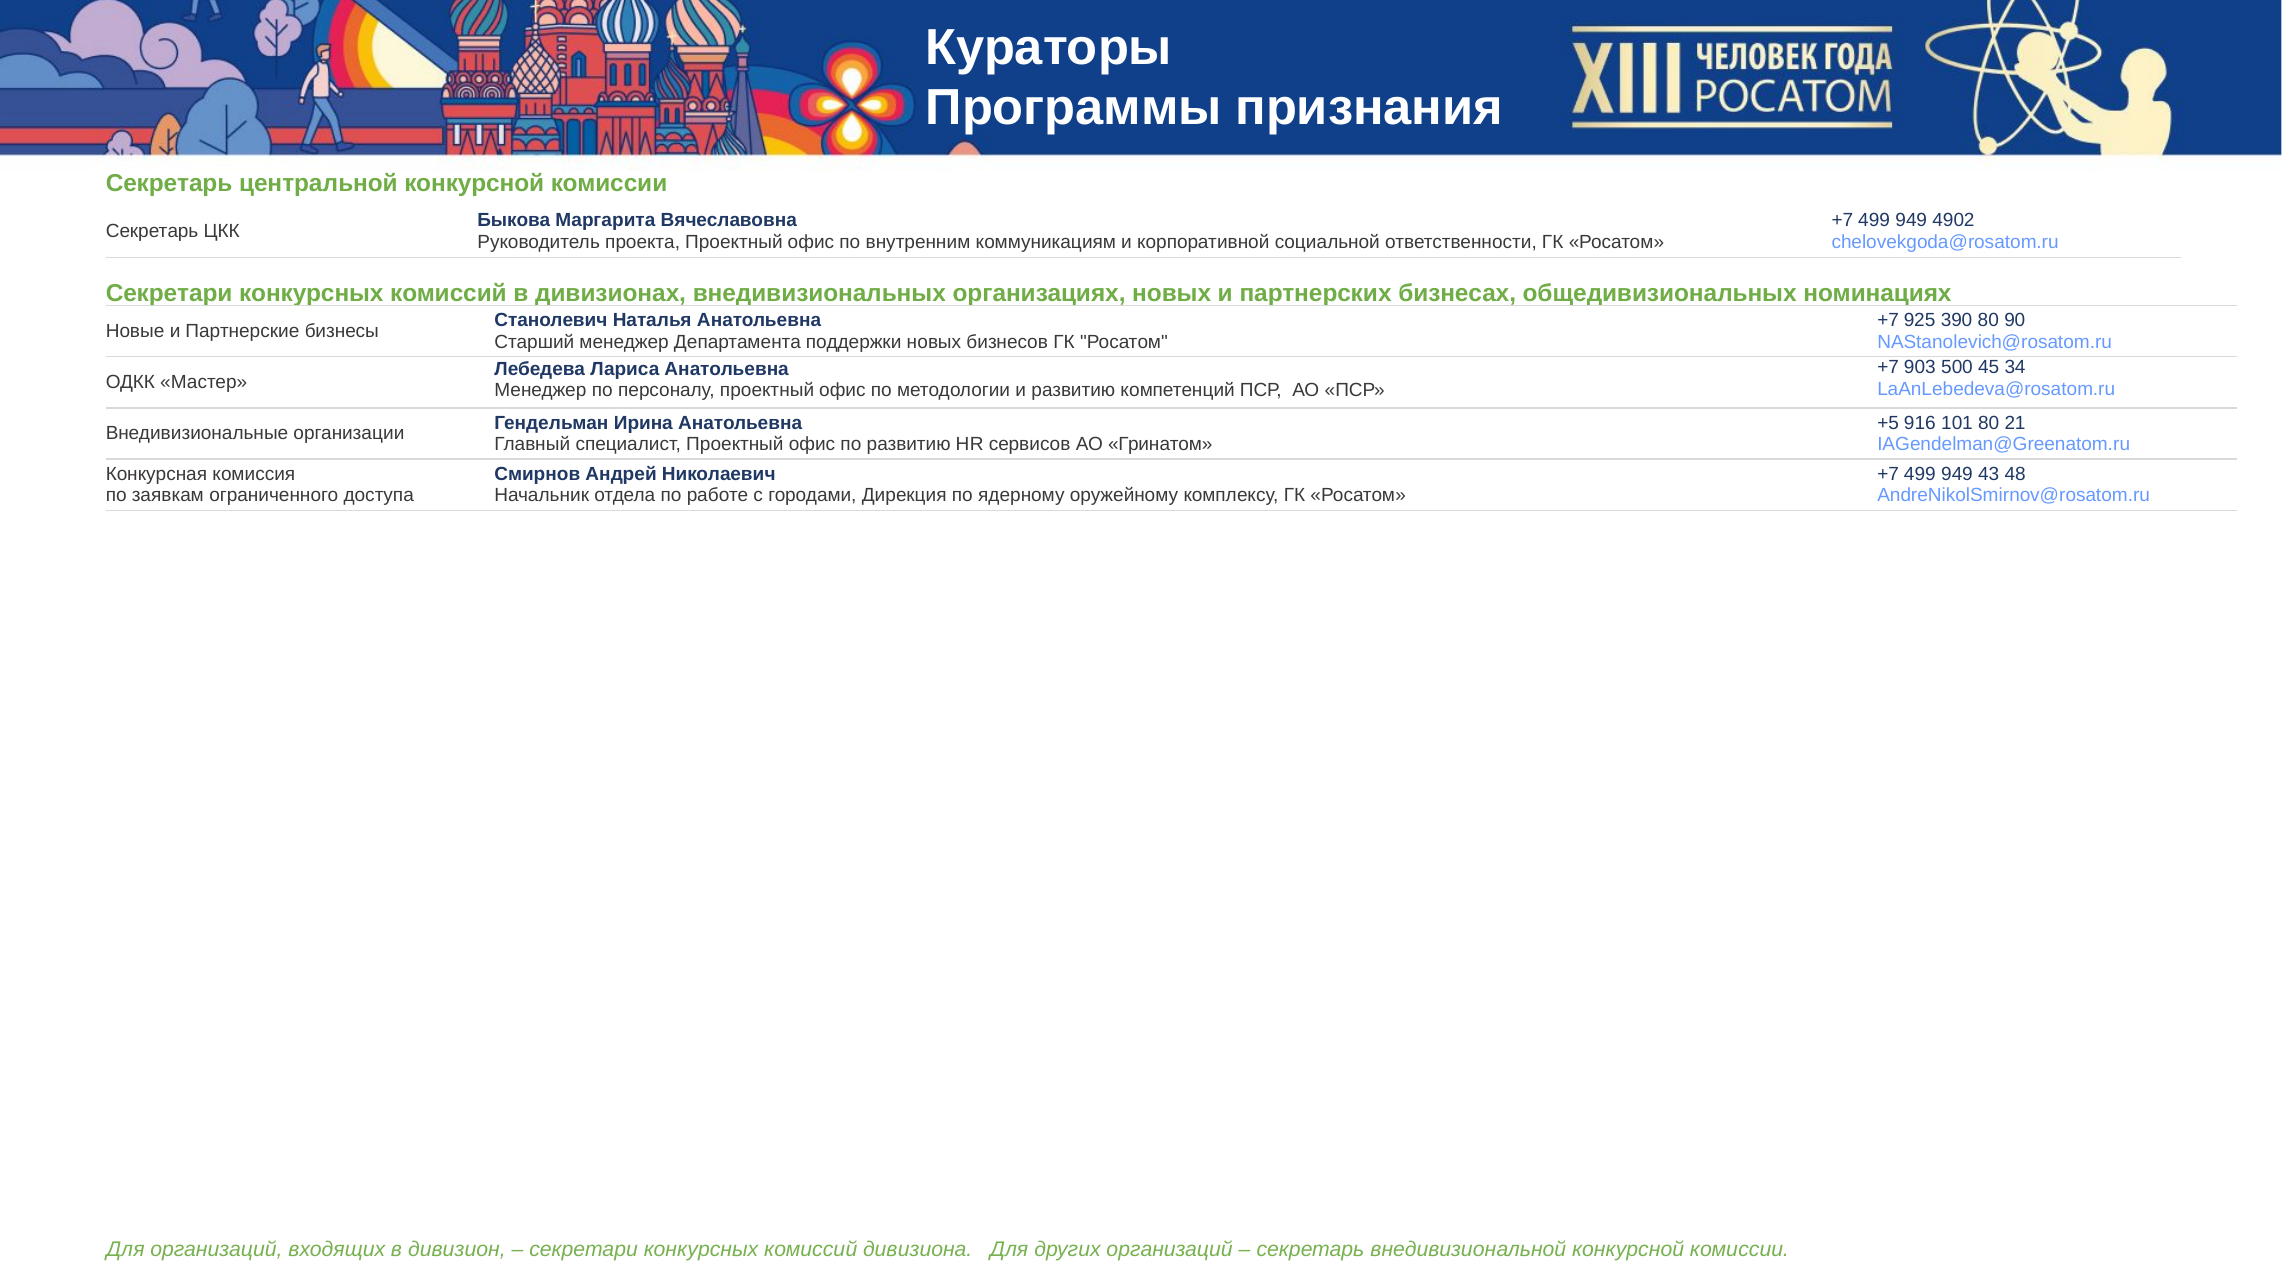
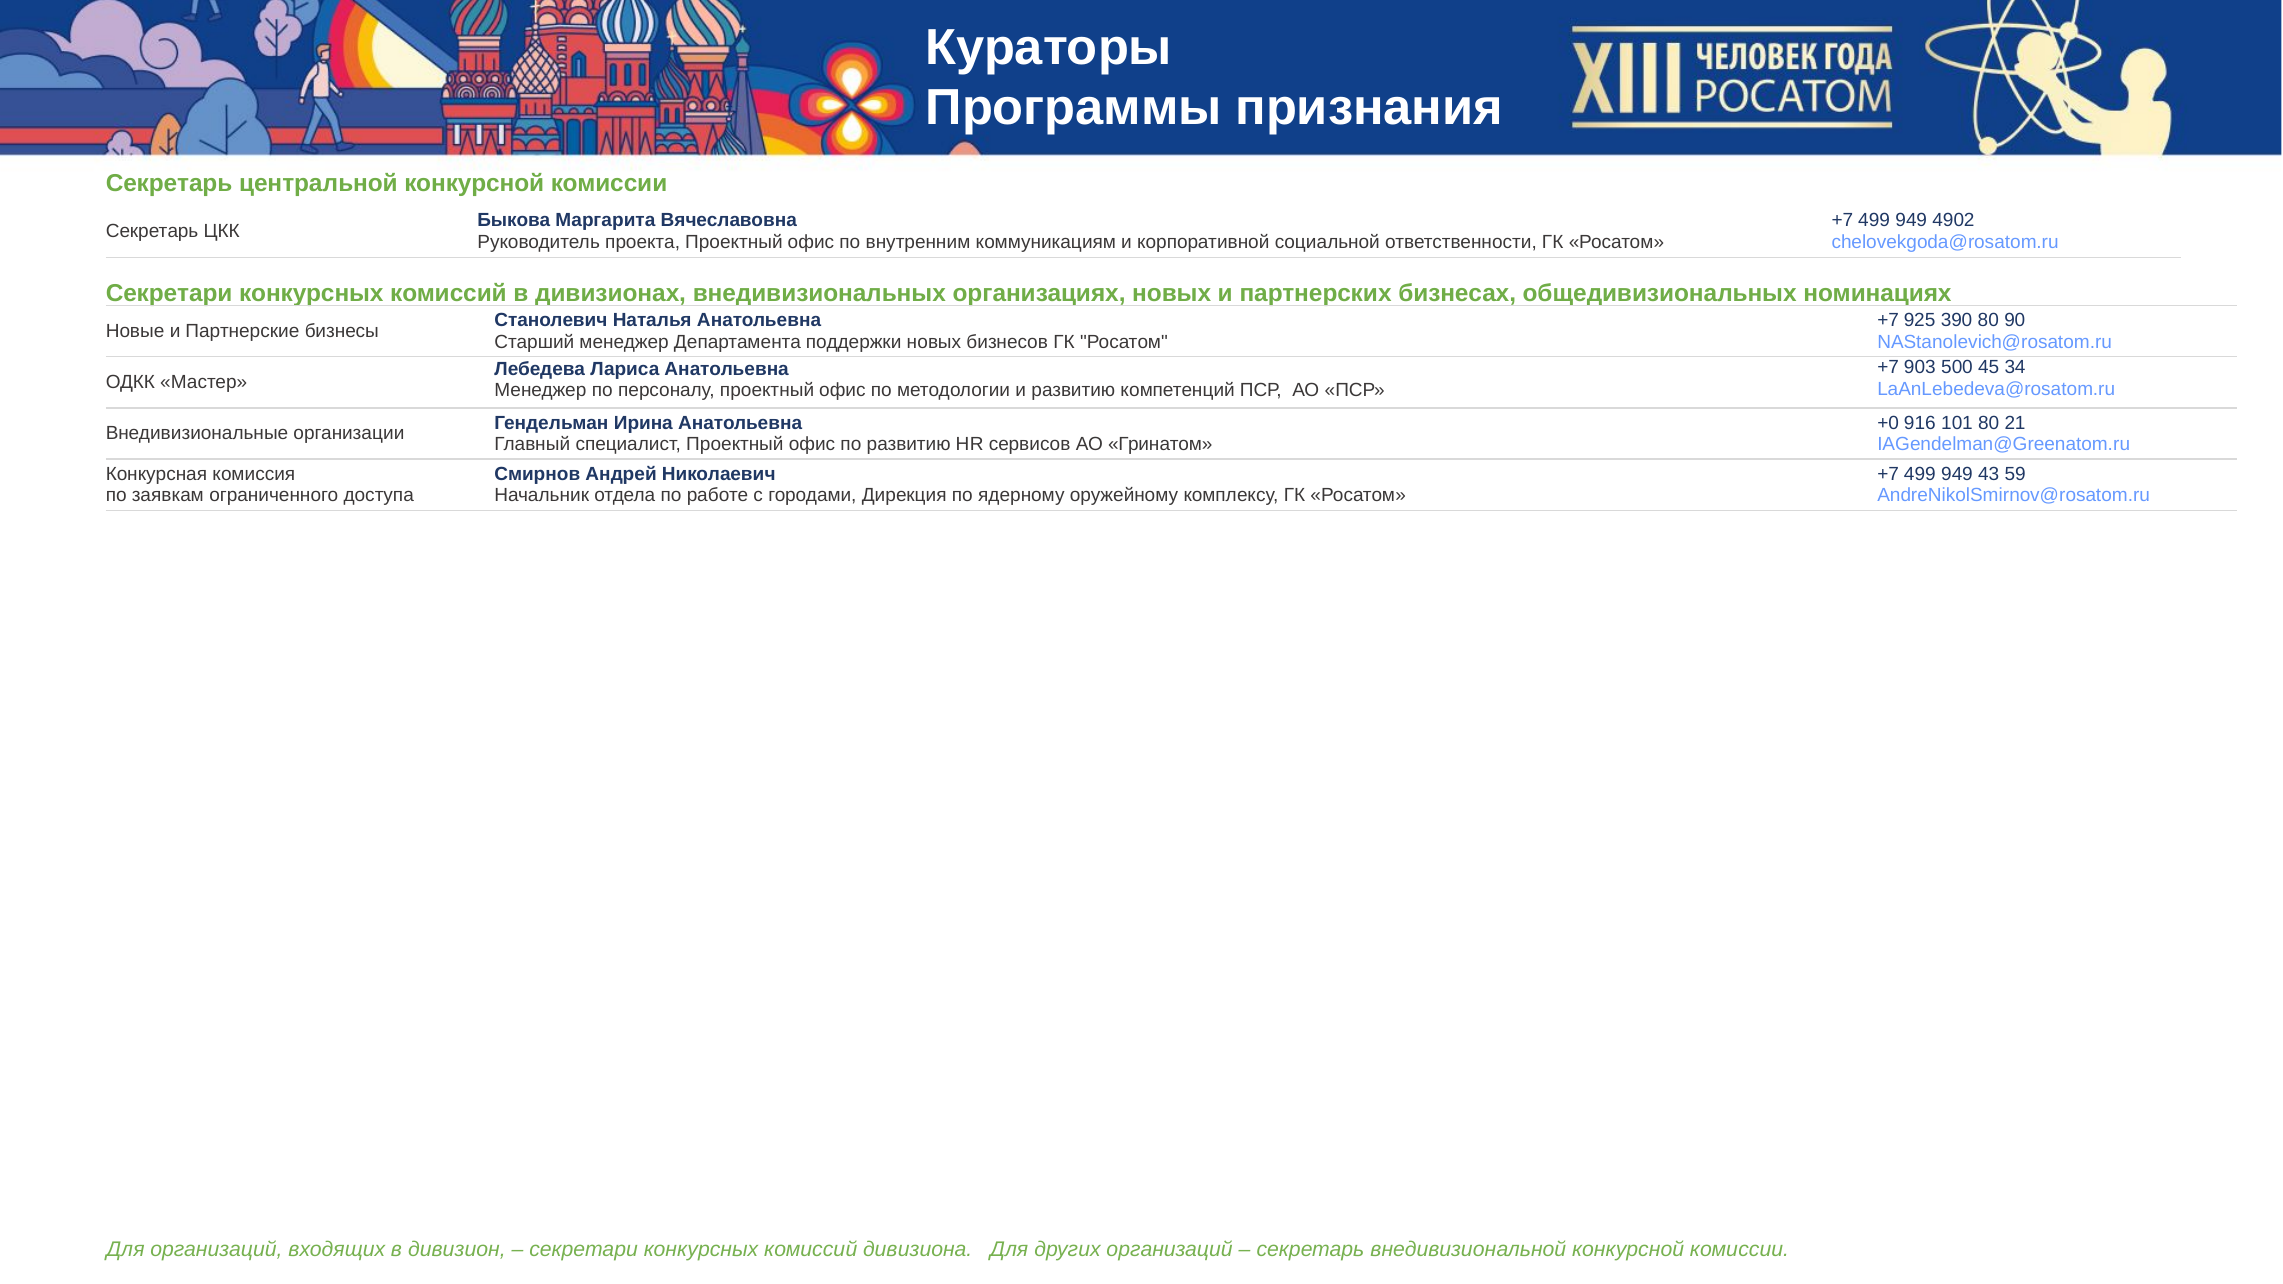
+5: +5 -> +0
48: 48 -> 59
